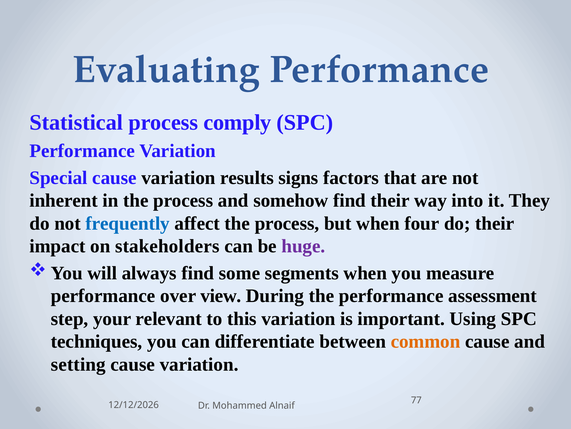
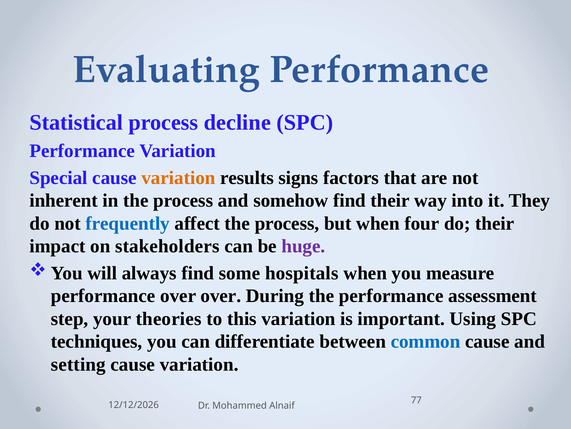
comply: comply -> decline
variation at (178, 177) colour: black -> orange
segments: segments -> hospitals
over view: view -> over
relevant: relevant -> theories
common colour: orange -> blue
